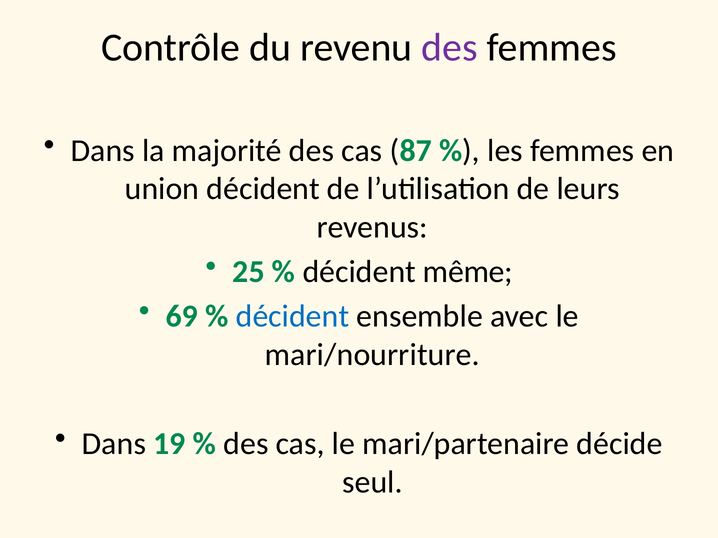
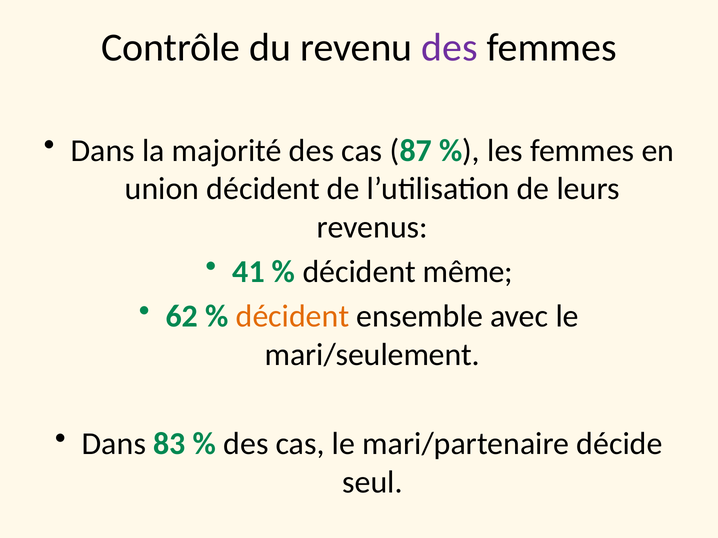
25: 25 -> 41
69: 69 -> 62
décident at (293, 317) colour: blue -> orange
mari/nourriture: mari/nourriture -> mari/seulement
19: 19 -> 83
